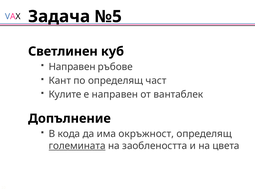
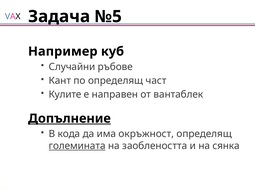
Светлинен: Светлинен -> Например
Направен at (72, 67): Направен -> Случайни
Допълнение underline: none -> present
цвета: цвета -> сянка
